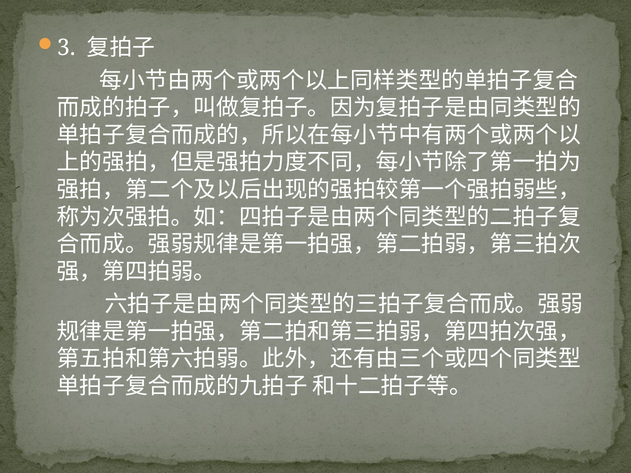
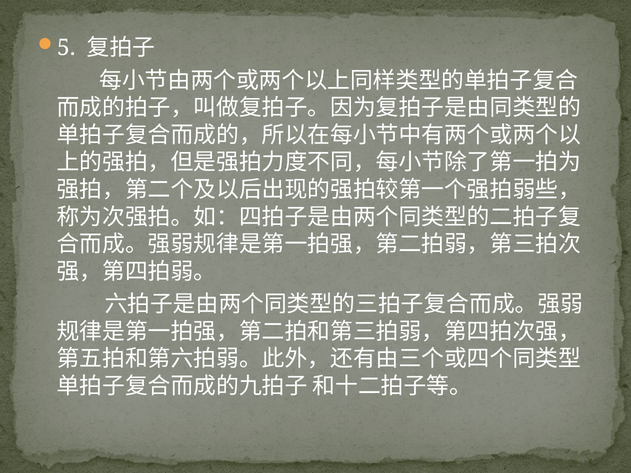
3: 3 -> 5
